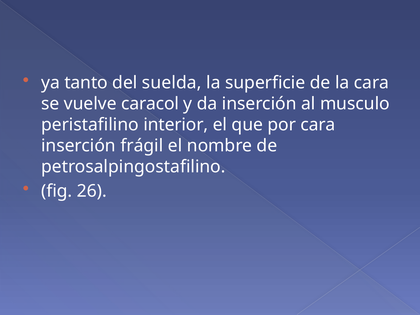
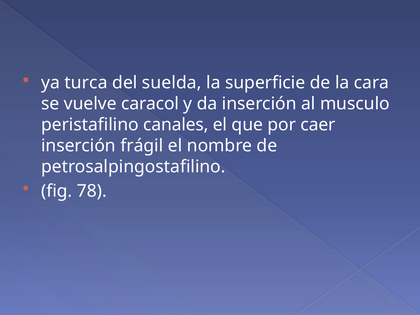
tanto: tanto -> turca
interior: interior -> canales
por cara: cara -> caer
26: 26 -> 78
